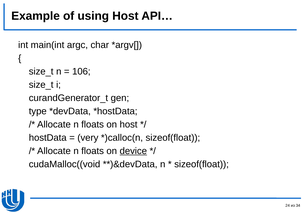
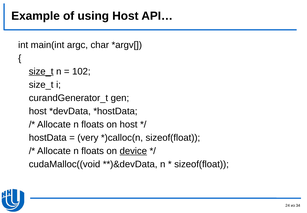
size_t at (41, 71) underline: none -> present
106: 106 -> 102
type at (38, 111): type -> host
